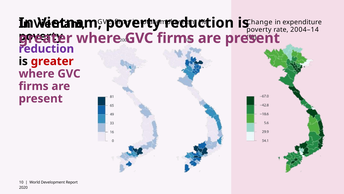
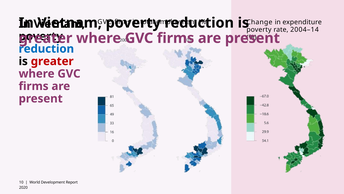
reduction at (46, 49) colour: purple -> blue
